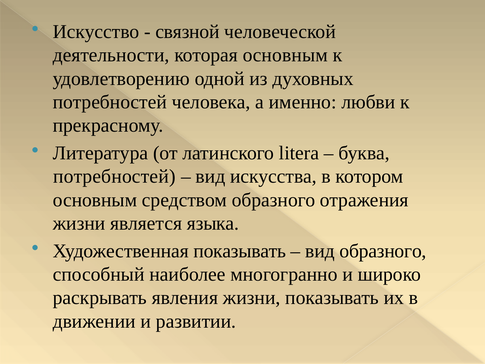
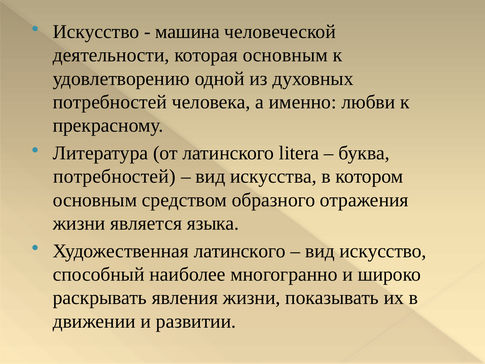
связной: связной -> машина
Художественная показывать: показывать -> латинского
вид образного: образного -> искусство
